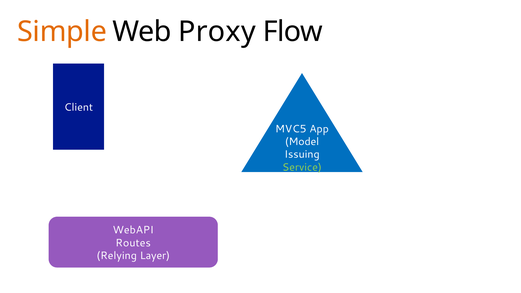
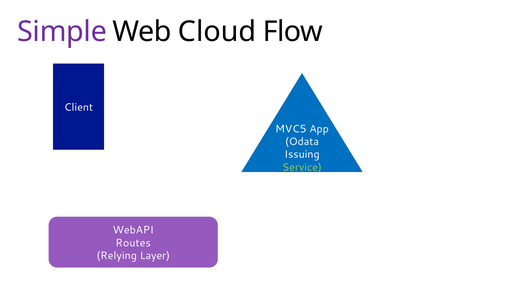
Simple colour: orange -> purple
Proxy: Proxy -> Cloud
Model: Model -> Odata
